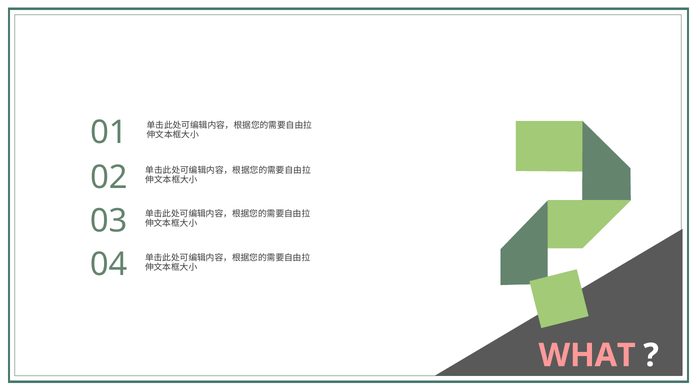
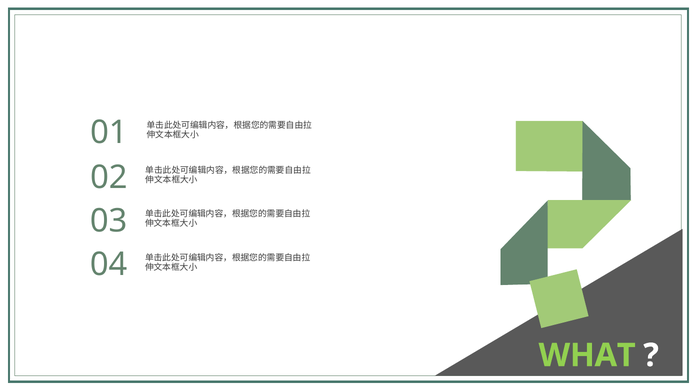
WHAT colour: pink -> light green
